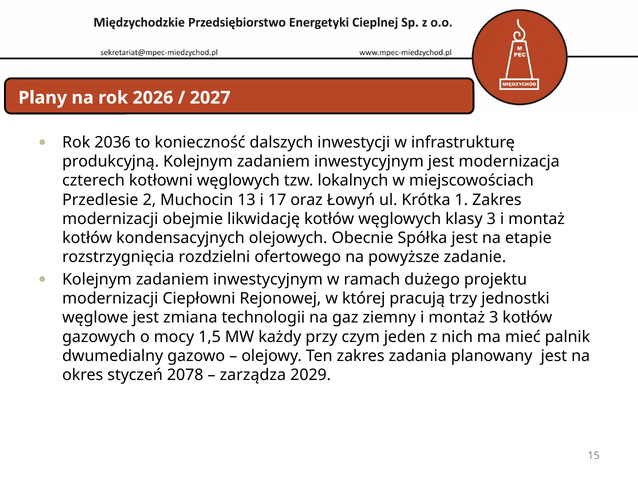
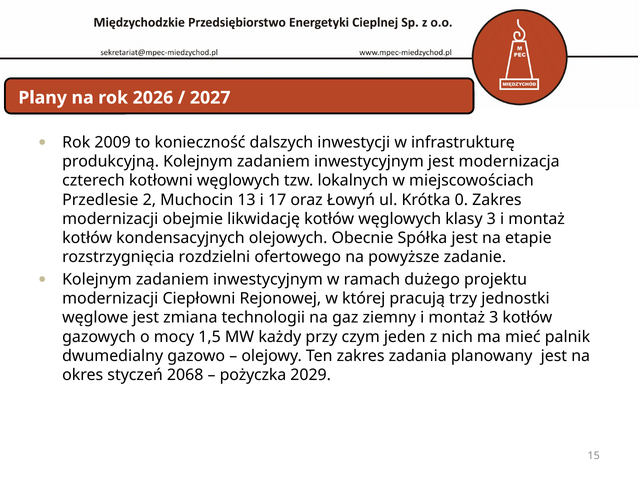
2036: 2036 -> 2009
1: 1 -> 0
2078: 2078 -> 2068
zarządza: zarządza -> pożyczka
